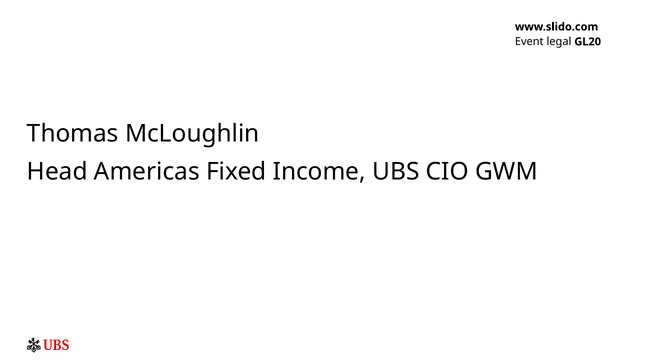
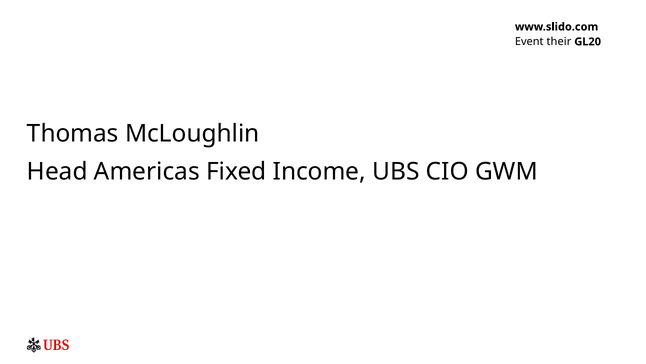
legal: legal -> their
